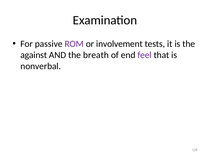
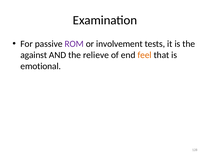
breath: breath -> relieve
feel colour: purple -> orange
nonverbal: nonverbal -> emotional
